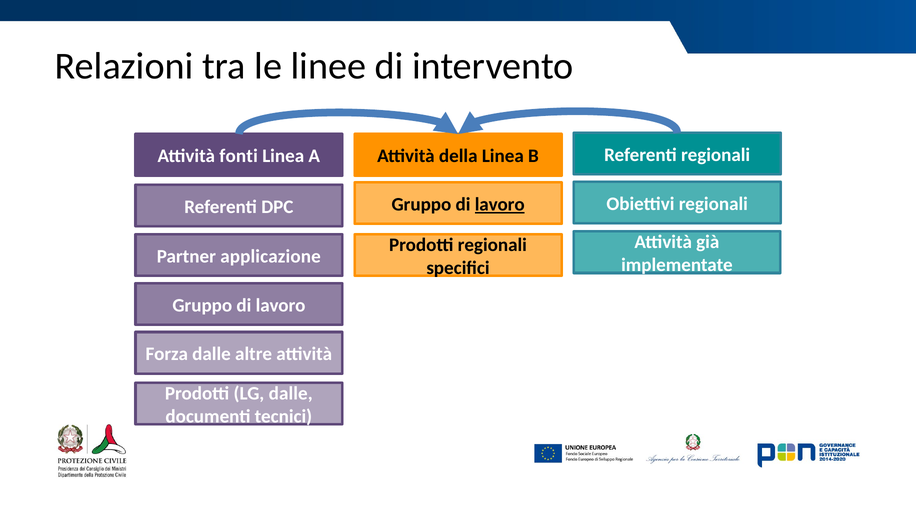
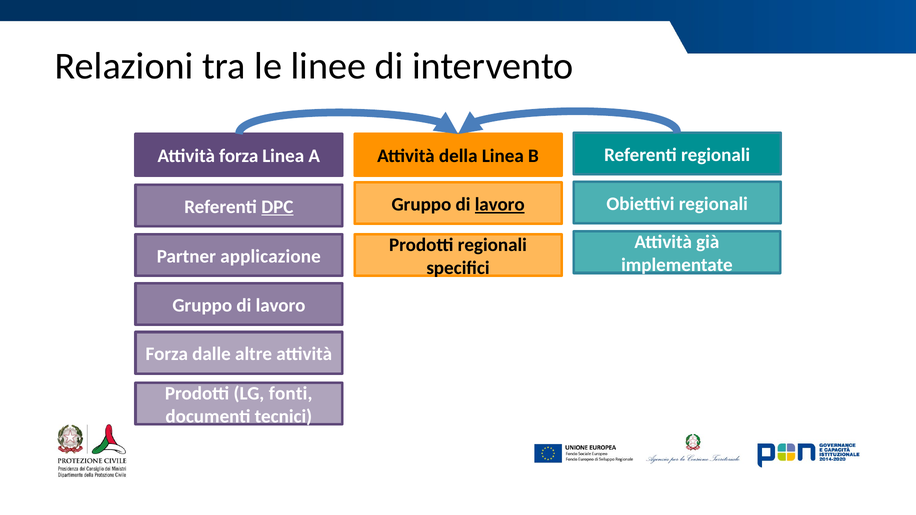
Attività fonti: fonti -> forza
DPC underline: none -> present
LG dalle: dalle -> fonti
